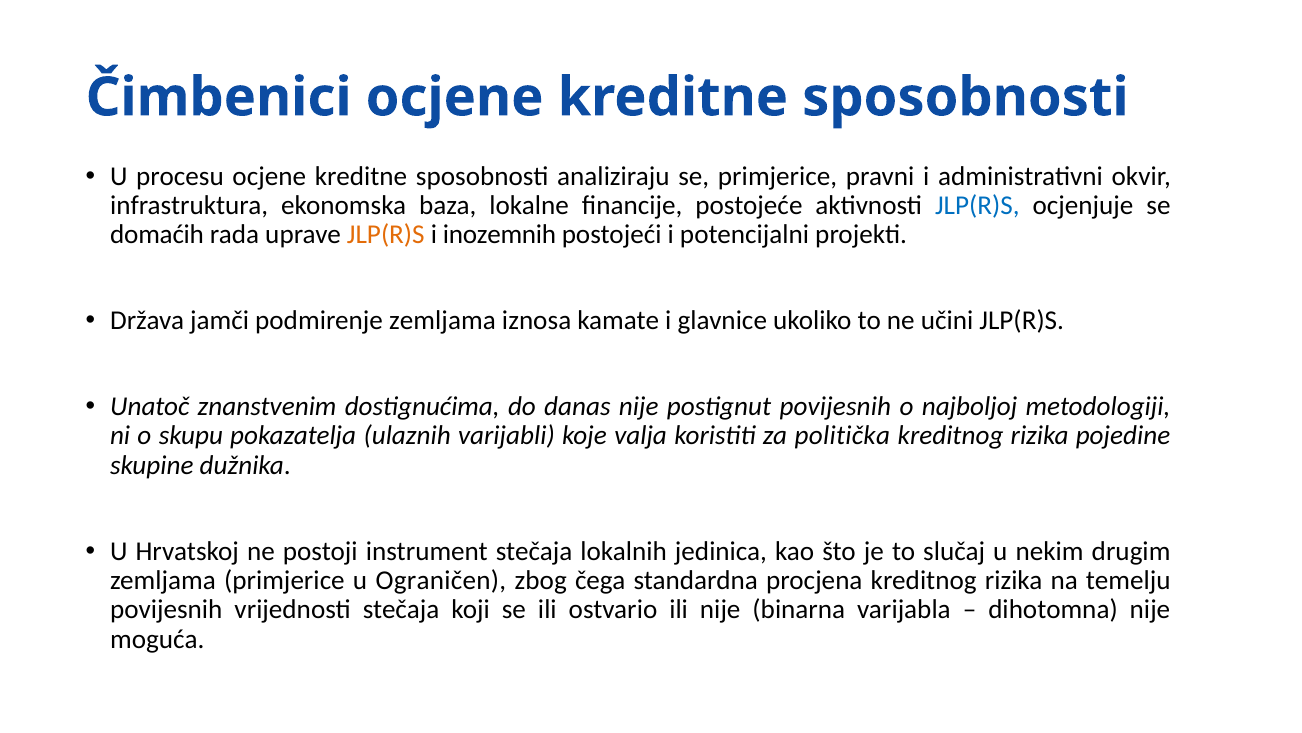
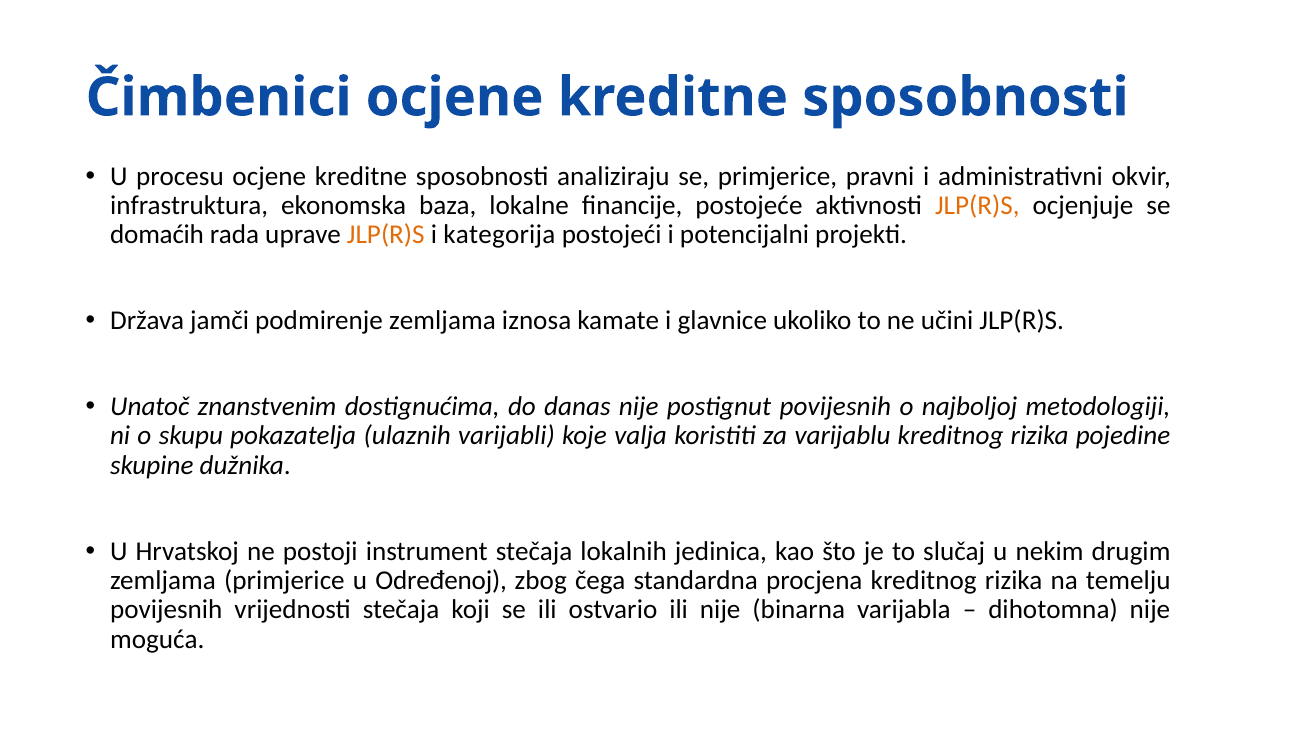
JLP(R)S at (977, 205) colour: blue -> orange
inozemnih: inozemnih -> kategorija
politička: politička -> varijablu
Ograničen: Ograničen -> Određenoj
